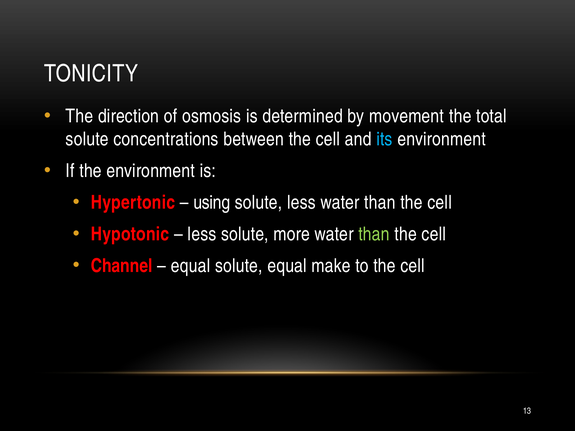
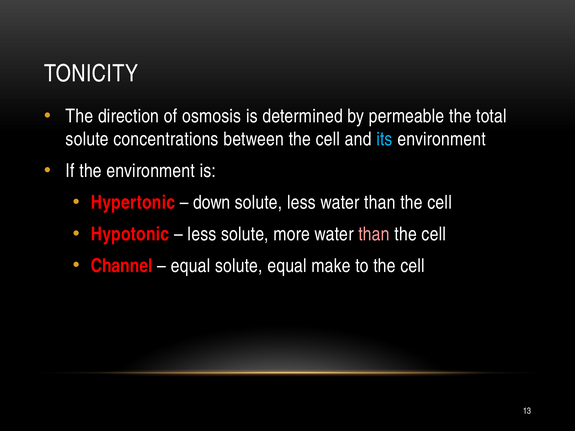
movement: movement -> permeable
using: using -> down
than at (374, 234) colour: light green -> pink
